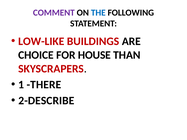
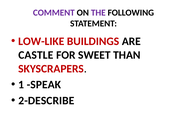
THE colour: blue -> purple
CHOICE: CHOICE -> CASTLE
HOUSE: HOUSE -> SWEET
THERE: THERE -> SPEAK
